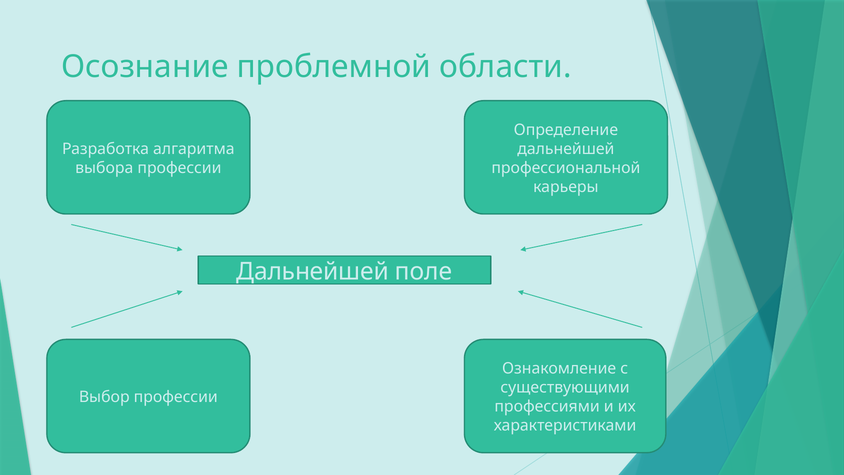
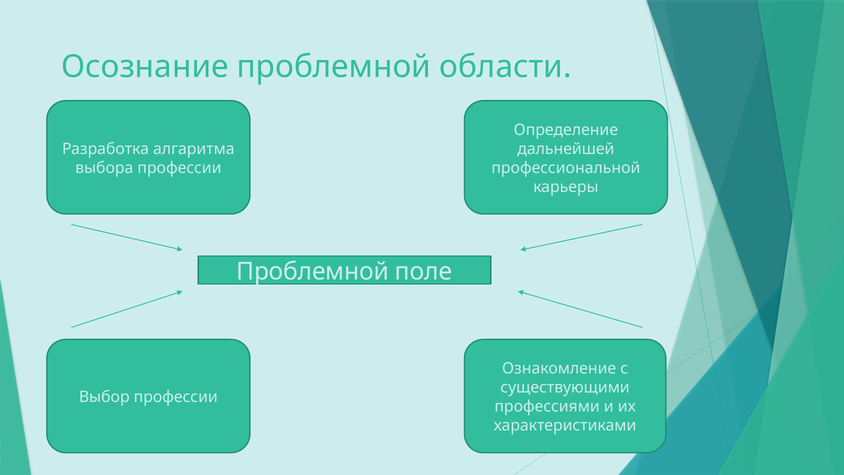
Дальнейшей at (313, 272): Дальнейшей -> Проблемной
